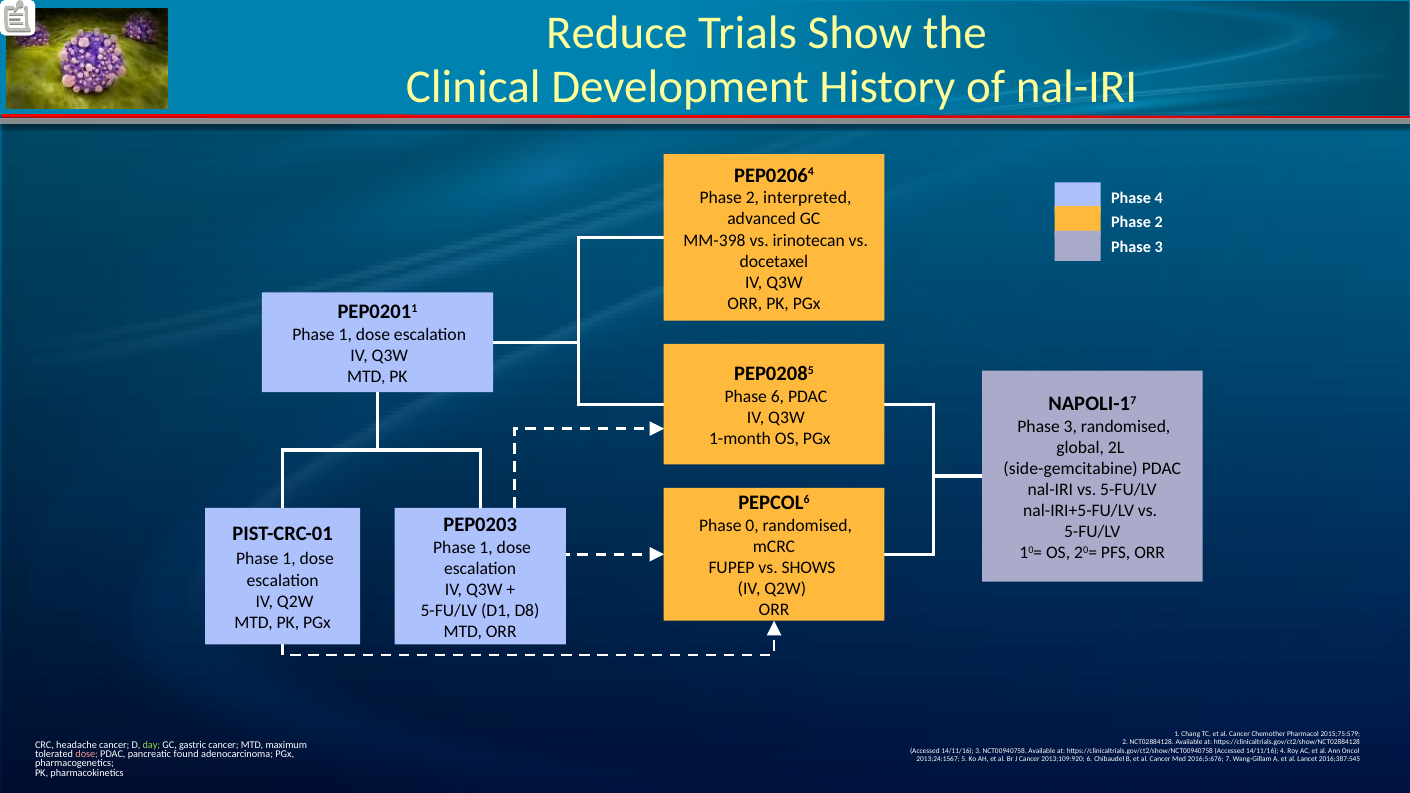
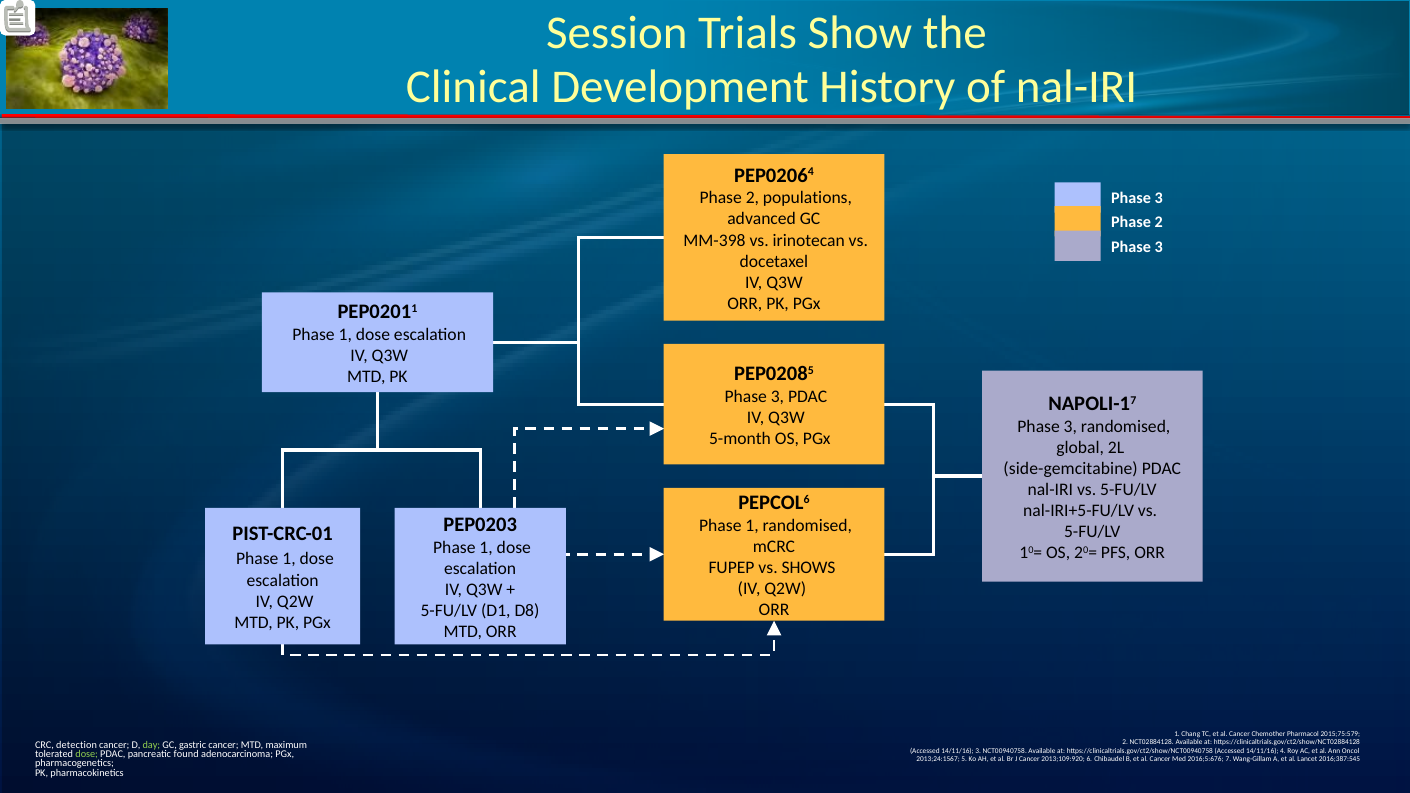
Reduce: Reduce -> Session
interpreted: interpreted -> populations
4 at (1159, 199): 4 -> 3
6 at (777, 397): 6 -> 3
1-month: 1-month -> 5-month
0 at (752, 526): 0 -> 1
headache: headache -> detection
dose at (87, 754) colour: pink -> light green
